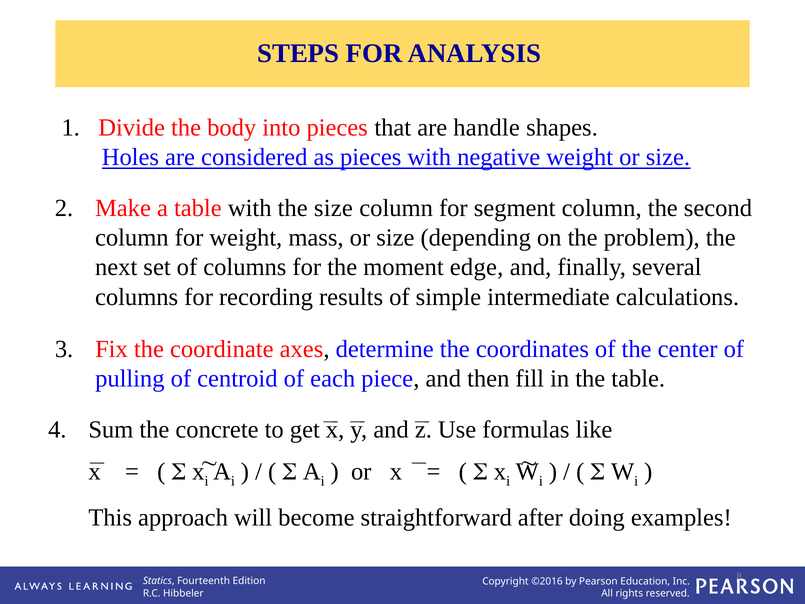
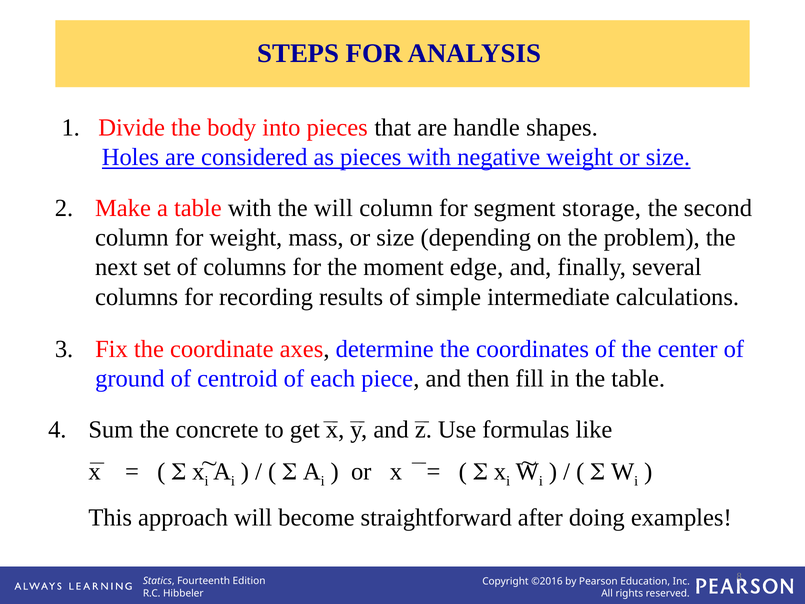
the size: size -> will
segment column: column -> storage
pulling: pulling -> ground
